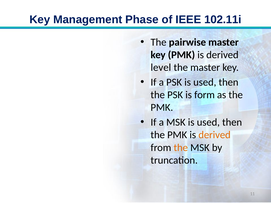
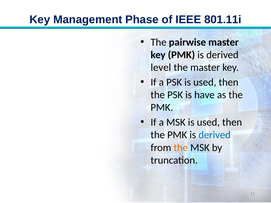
102.11i: 102.11i -> 801.11i
form: form -> have
derived at (215, 135) colour: orange -> blue
